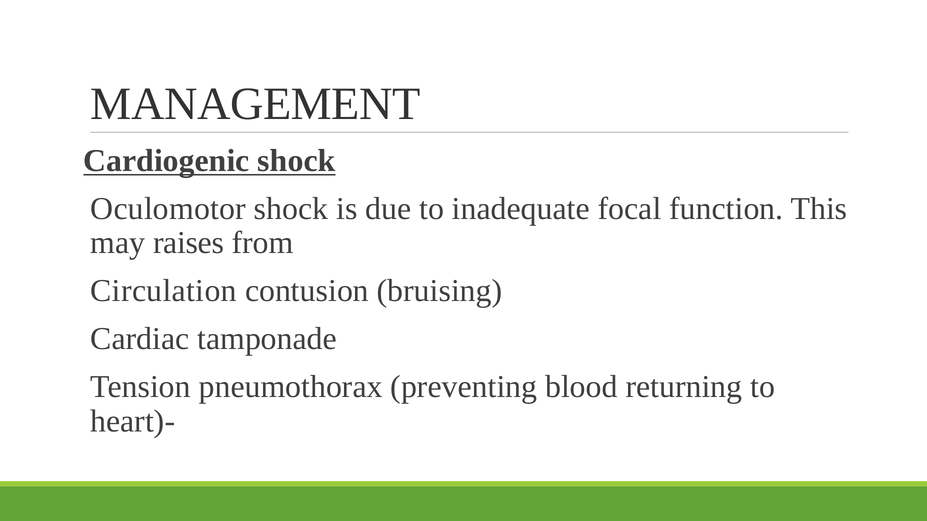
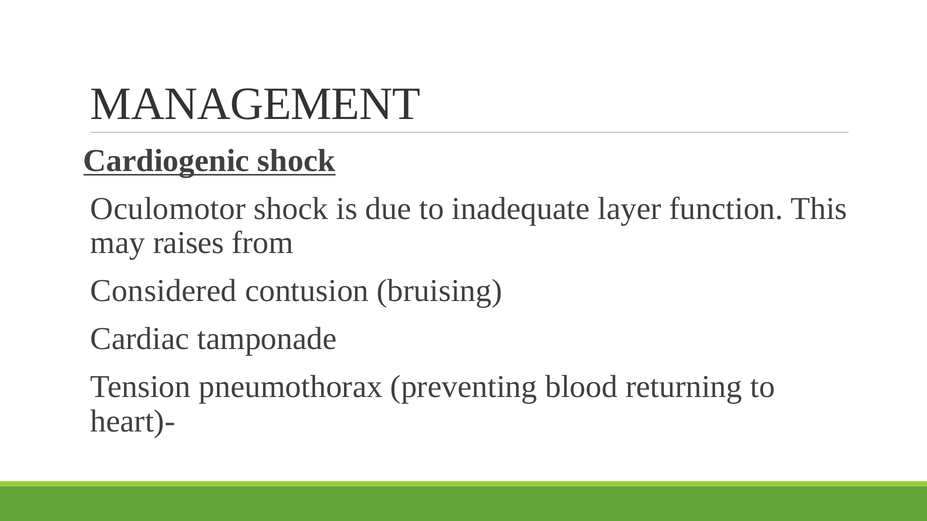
focal: focal -> layer
Circulation: Circulation -> Considered
